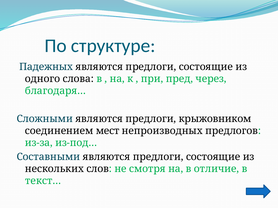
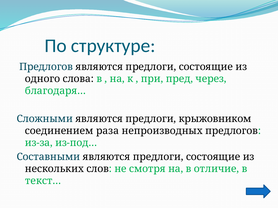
Падежных at (46, 67): Падежных -> Предлогов
мест: мест -> раза
